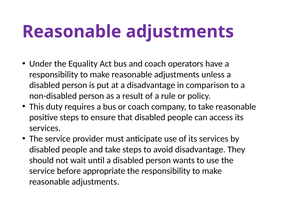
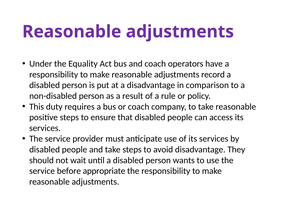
unless: unless -> record
